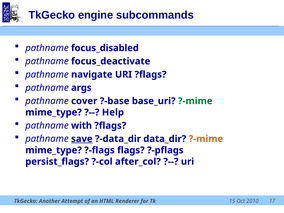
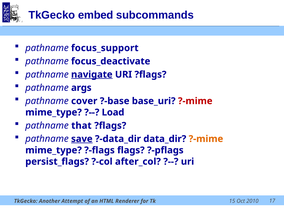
engine: engine -> embed
focus_disabled: focus_disabled -> focus_support
navigate underline: none -> present
?-mime at (195, 101) colour: green -> red
Help: Help -> Load
with: with -> that
